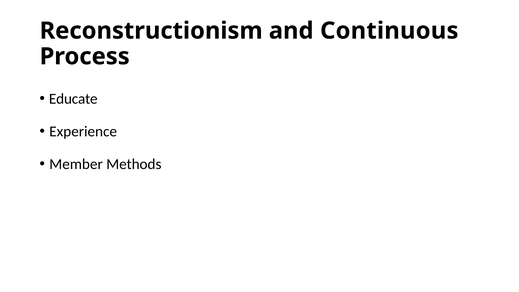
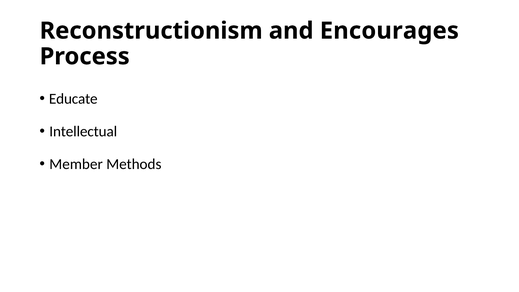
Continuous: Continuous -> Encourages
Experience: Experience -> Intellectual
